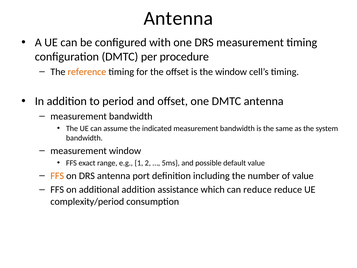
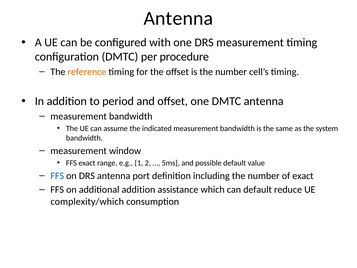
is the window: window -> number
FFS at (57, 176) colour: orange -> blue
of value: value -> exact
can reduce: reduce -> default
complexity/period: complexity/period -> complexity/which
